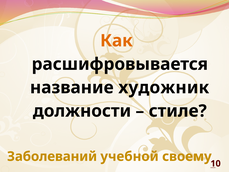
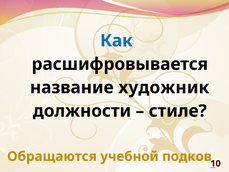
Как colour: orange -> blue
Заболеваний: Заболеваний -> Обращаются
своему: своему -> подков
